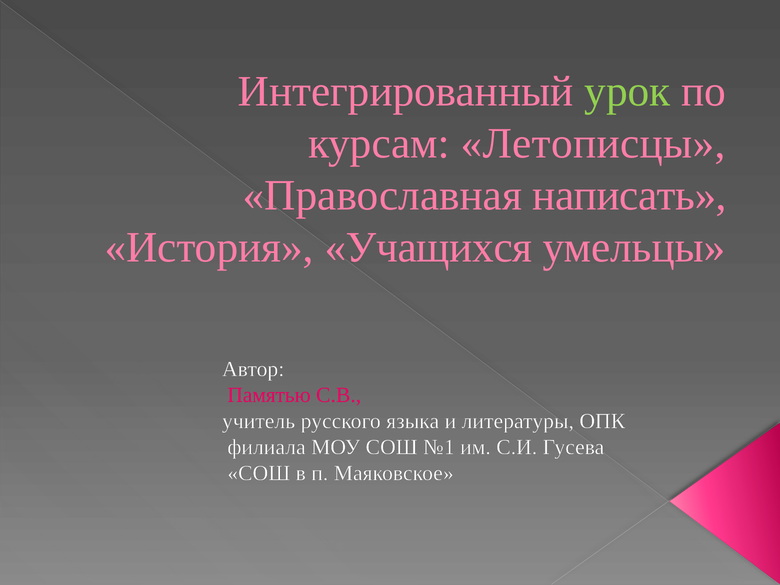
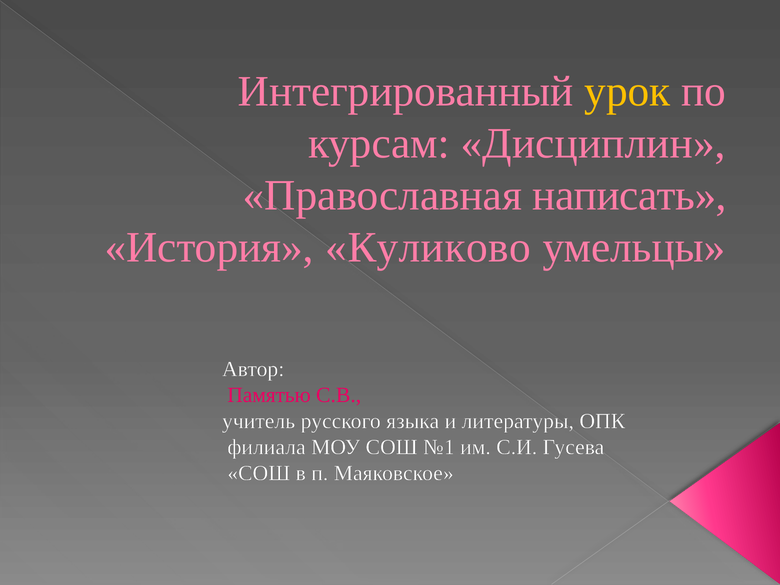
урок colour: light green -> yellow
Летописцы: Летописцы -> Дисциплин
Учащихся: Учащихся -> Куликово
